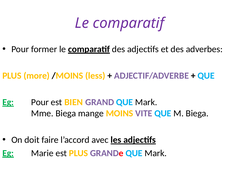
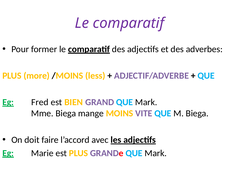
Eg Pour: Pour -> Fred
